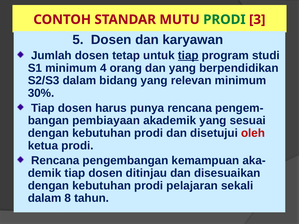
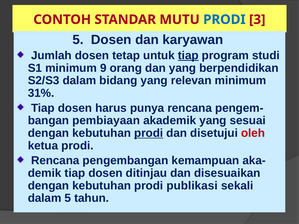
PRODI at (224, 20) colour: green -> blue
4: 4 -> 9
30%: 30% -> 31%
prodi at (149, 133) underline: none -> present
pelajaran: pelajaran -> publikasi
dalam 8: 8 -> 5
